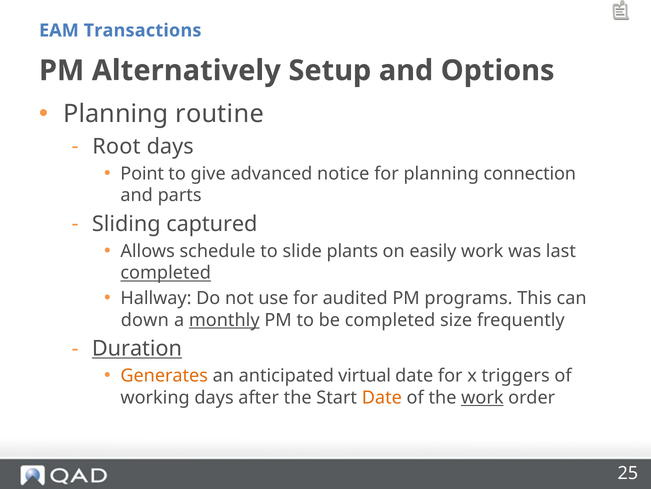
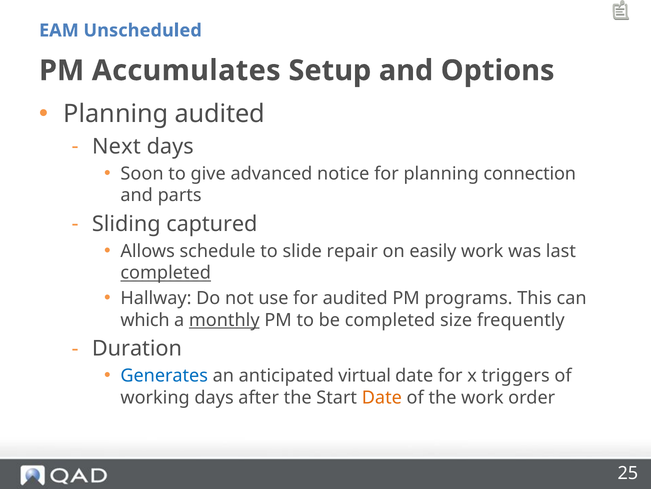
Transactions: Transactions -> Unscheduled
Alternatively: Alternatively -> Accumulates
Planning routine: routine -> audited
Root: Root -> Next
Point: Point -> Soon
plants: plants -> repair
down: down -> which
Duration underline: present -> none
Generates colour: orange -> blue
work at (482, 397) underline: present -> none
